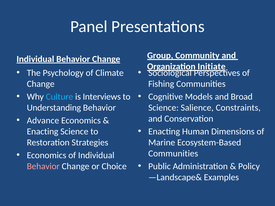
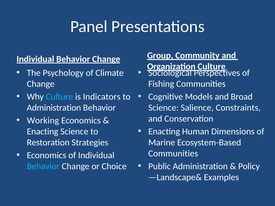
Organization Initiate: Initiate -> Culture
Interviews: Interviews -> Indicators
Understanding at (54, 108): Understanding -> Administration
Advance: Advance -> Working
Behavior at (43, 166) colour: pink -> light blue
